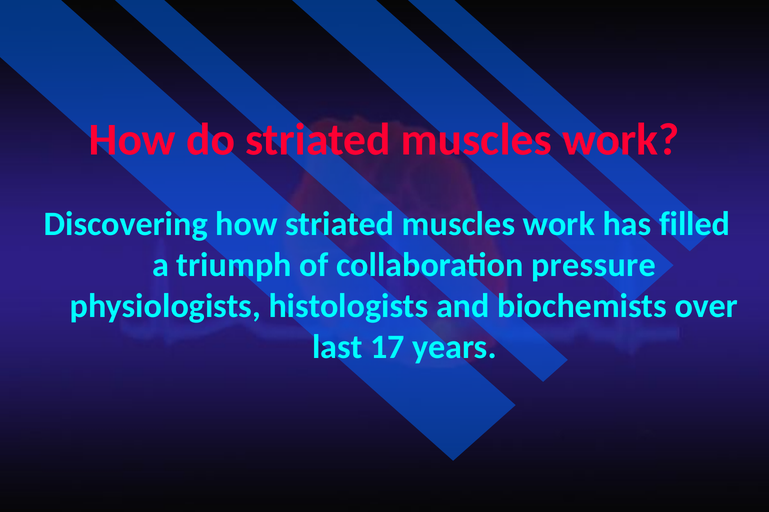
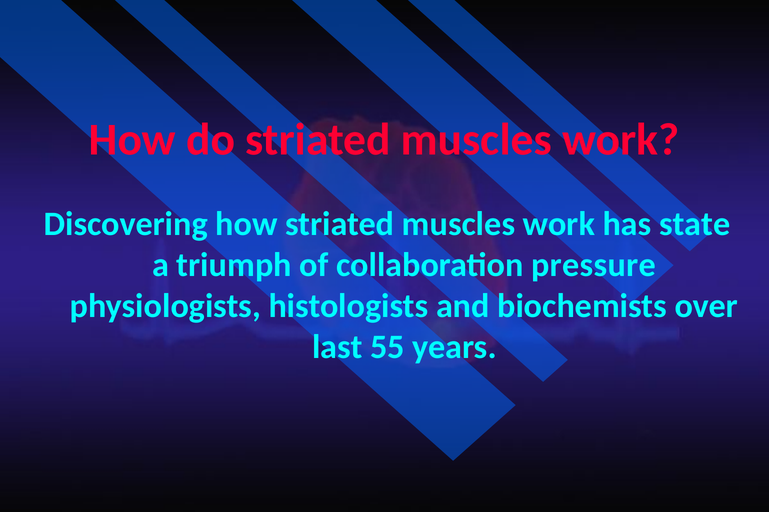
filled: filled -> state
17: 17 -> 55
